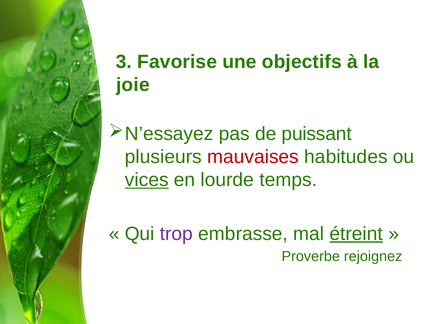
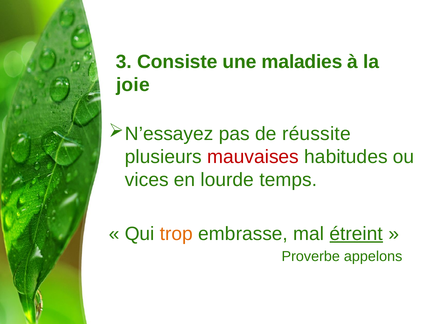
Favorise: Favorise -> Consiste
objectifs: objectifs -> maladies
puissant: puissant -> réussite
vices underline: present -> none
trop colour: purple -> orange
rejoignez: rejoignez -> appelons
